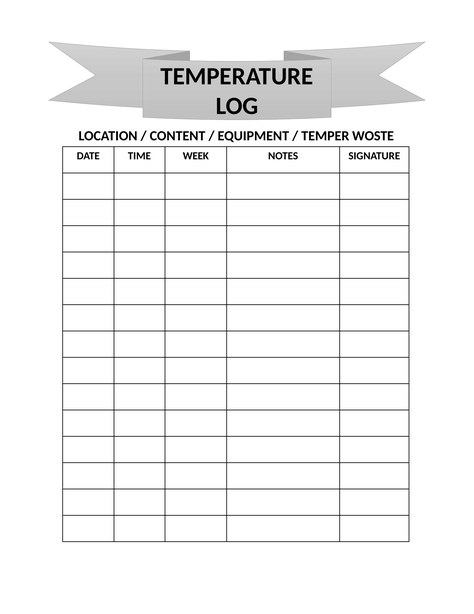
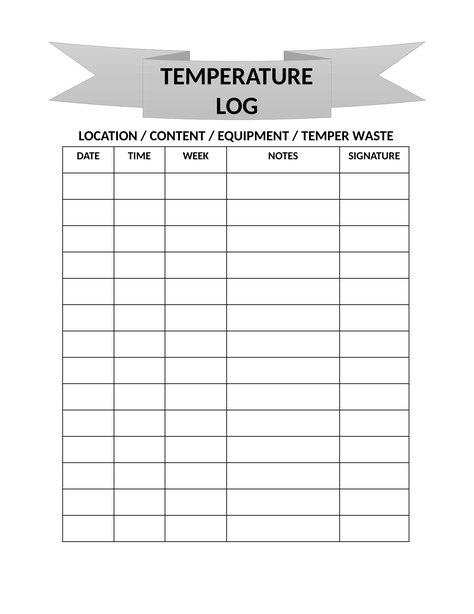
WOSTE: WOSTE -> WASTE
